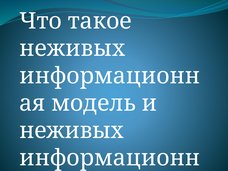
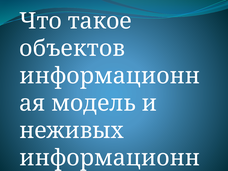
неживых at (72, 48): неживых -> объектов
